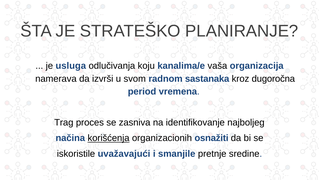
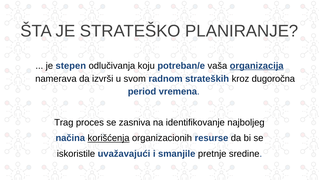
usluga: usluga -> stepen
kanalima/e: kanalima/e -> potreban/e
organizacija underline: none -> present
sastanaka: sastanaka -> strateških
osnažiti: osnažiti -> resurse
